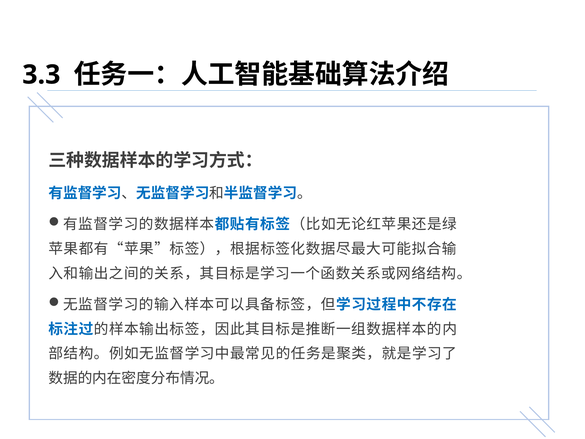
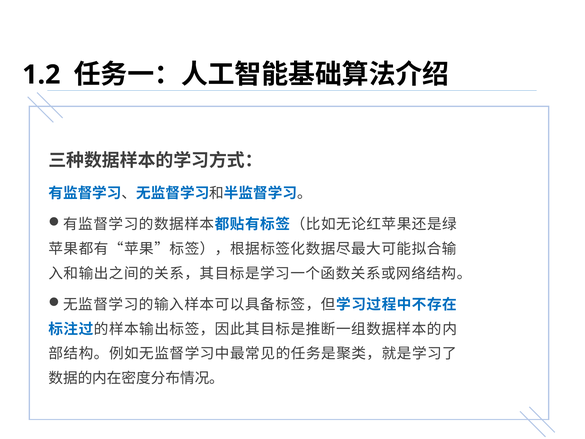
3.3: 3.3 -> 1.2
